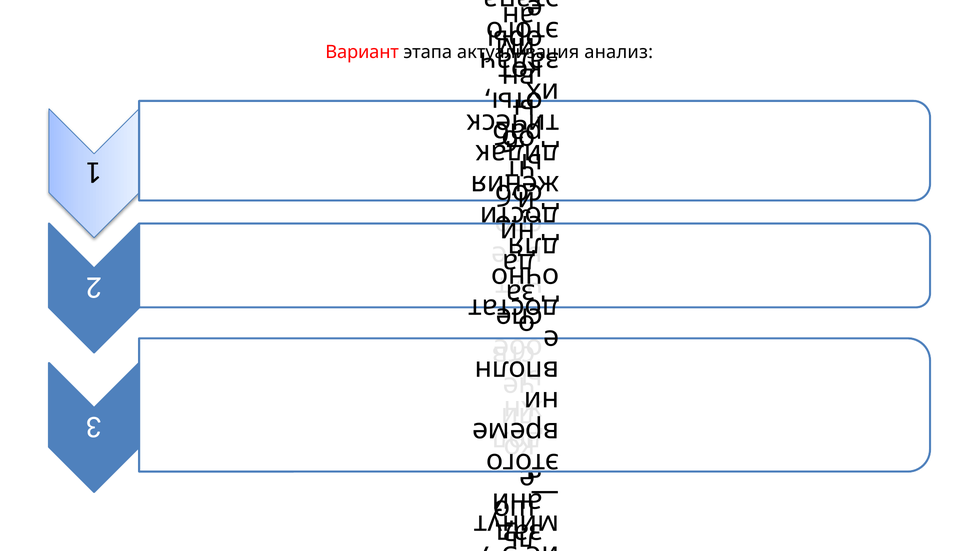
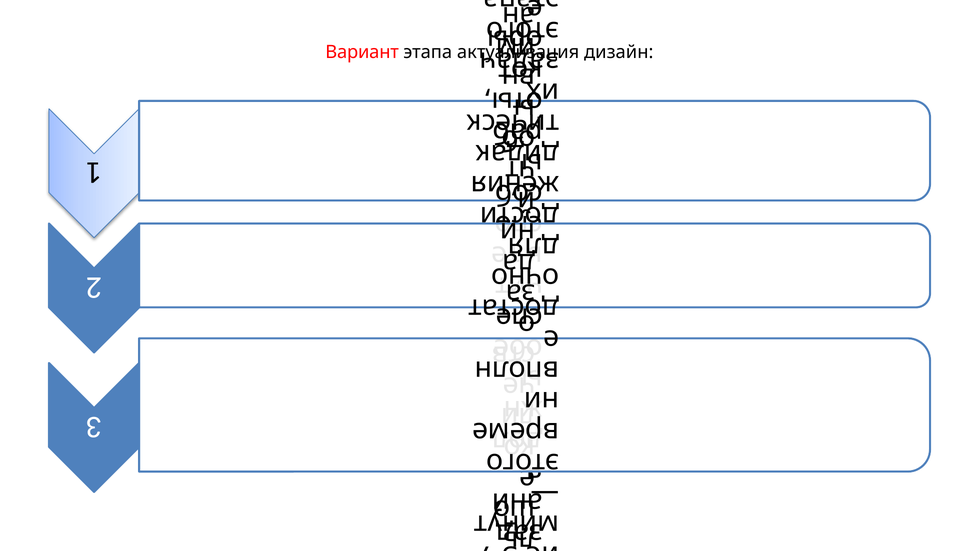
анализ: анализ -> дизайн
